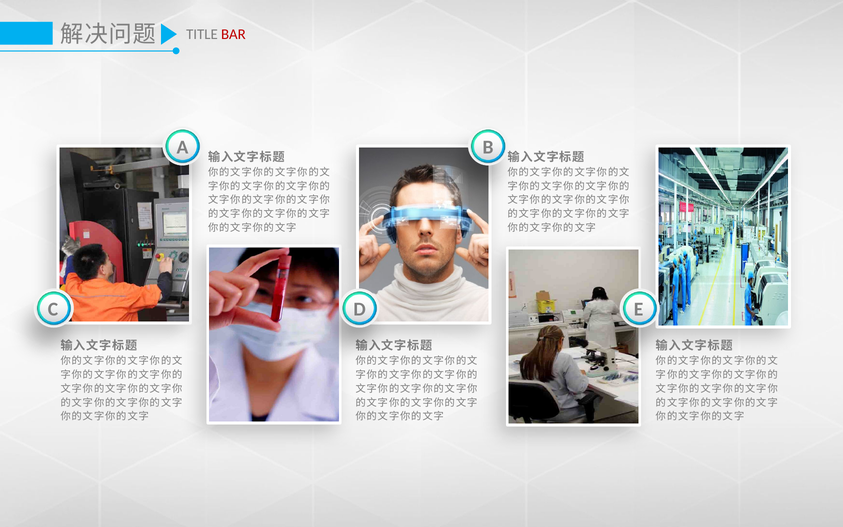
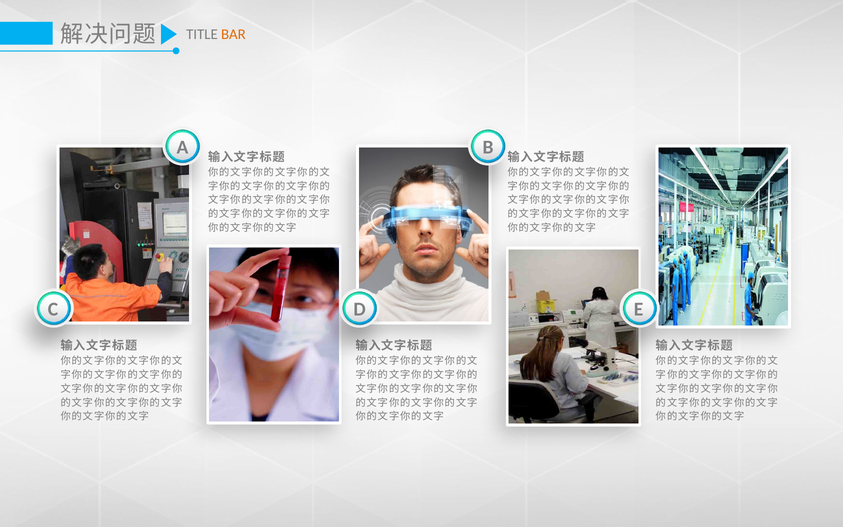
BAR colour: red -> orange
